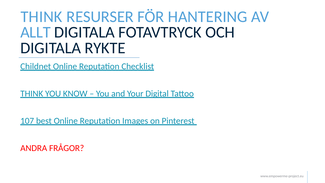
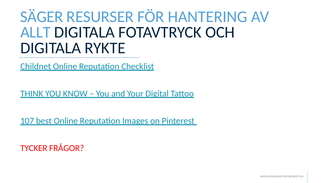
THINK at (42, 17): THINK -> SÄGER
ANDRA: ANDRA -> TYCKER
